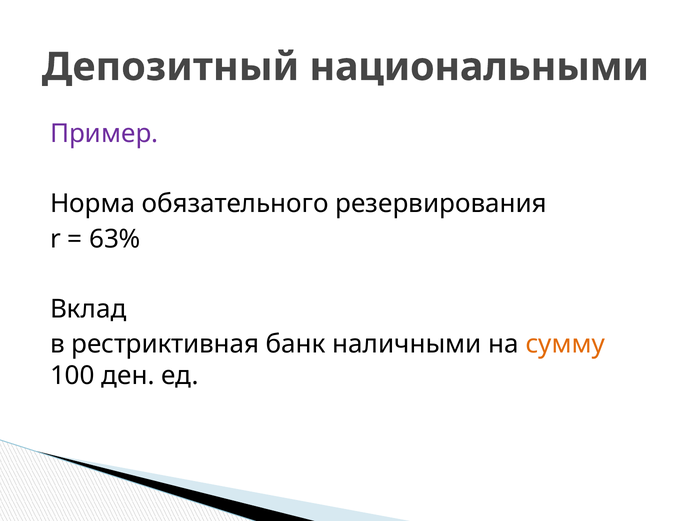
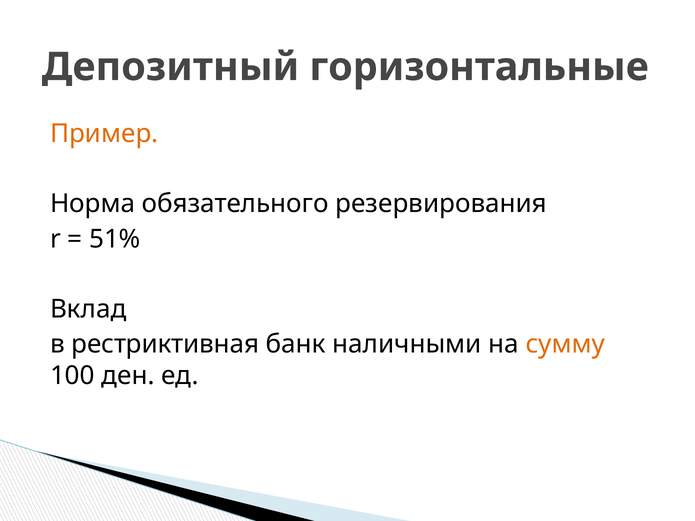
национальными: национальными -> горизонтальные
Пример colour: purple -> orange
63%: 63% -> 51%
